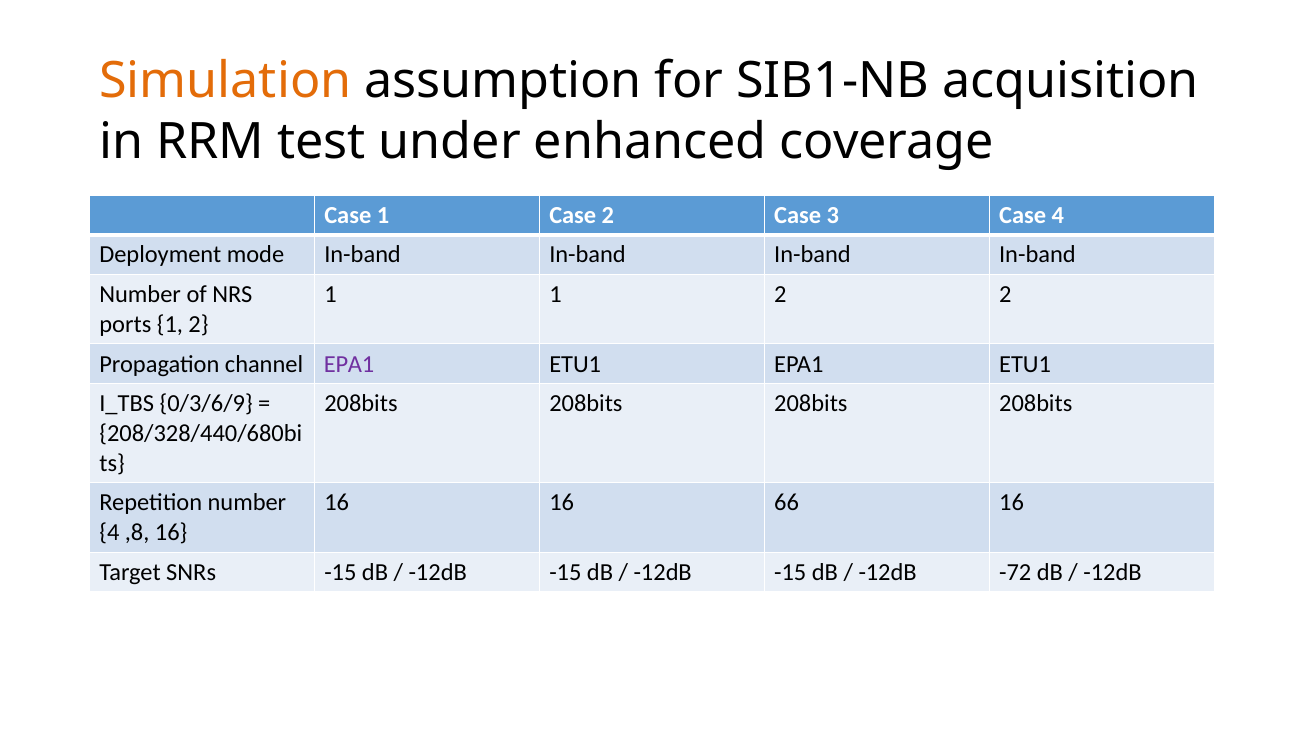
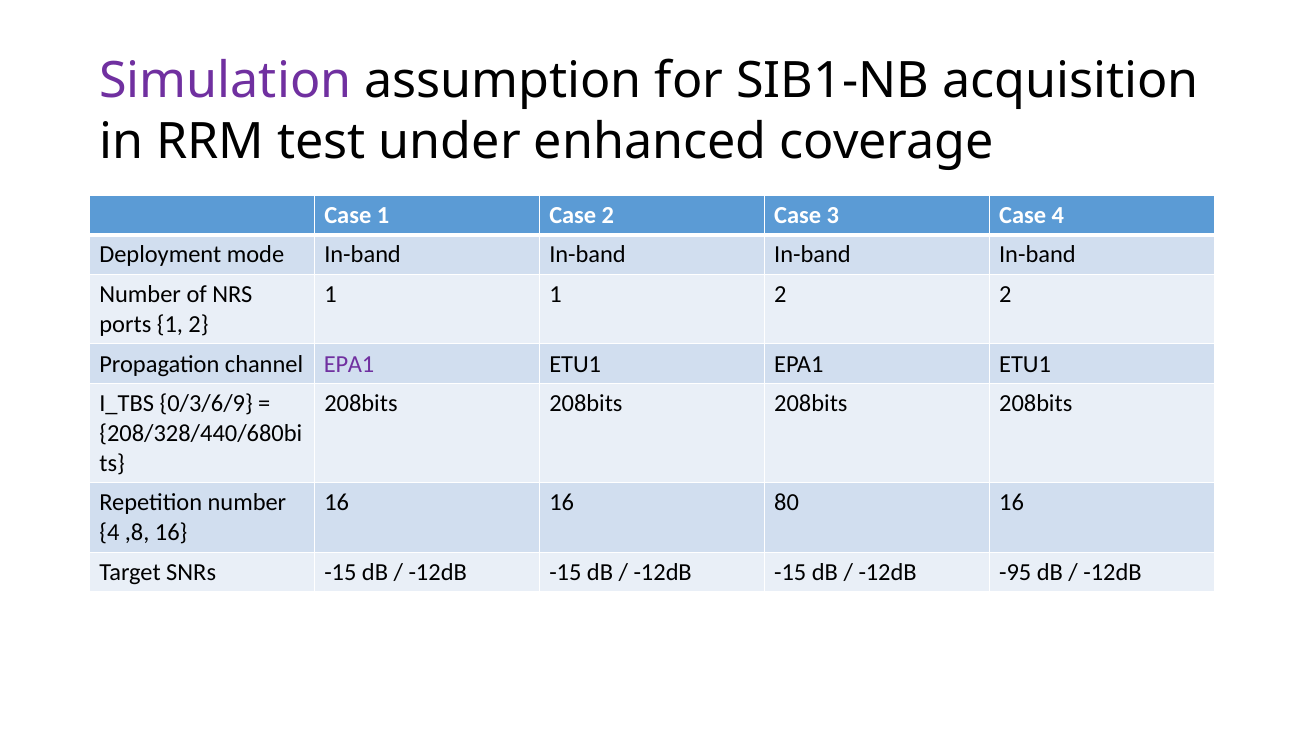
Simulation colour: orange -> purple
66: 66 -> 80
-72: -72 -> -95
